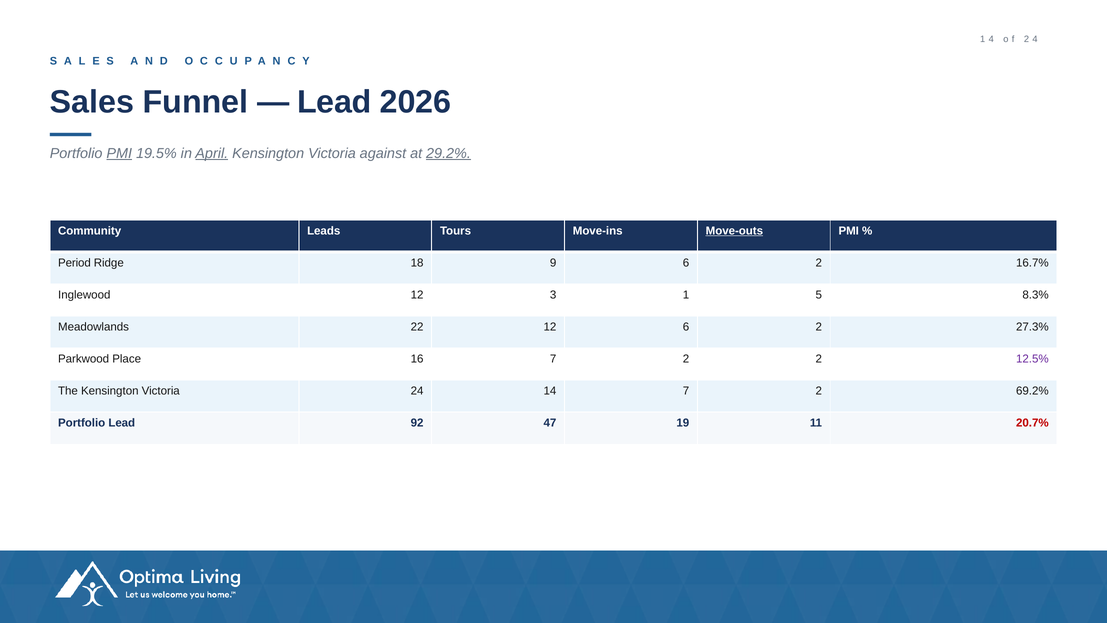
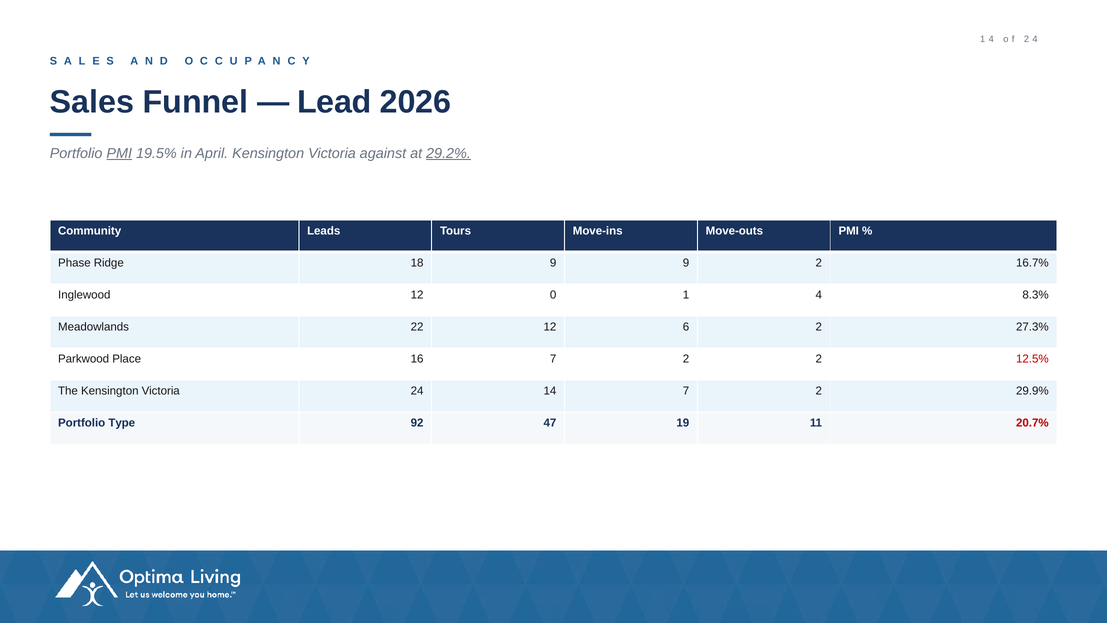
April underline: present -> none
Move-outs underline: present -> none
Period: Period -> Phase
9 6: 6 -> 9
3: 3 -> 0
5 at (819, 295): 5 -> 4
12.5% colour: purple -> red
69.2%: 69.2% -> 29.9%
Portfolio Lead: Lead -> Type
